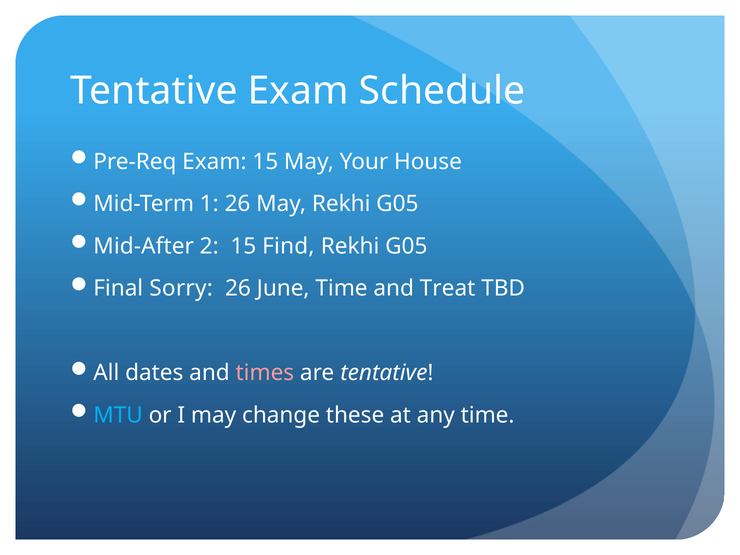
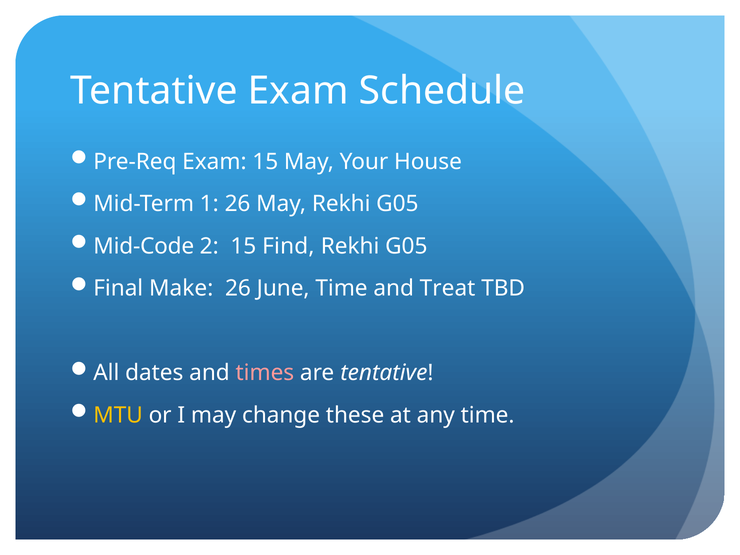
Mid-After: Mid-After -> Mid-Code
Sorry: Sorry -> Make
MTU colour: light blue -> yellow
